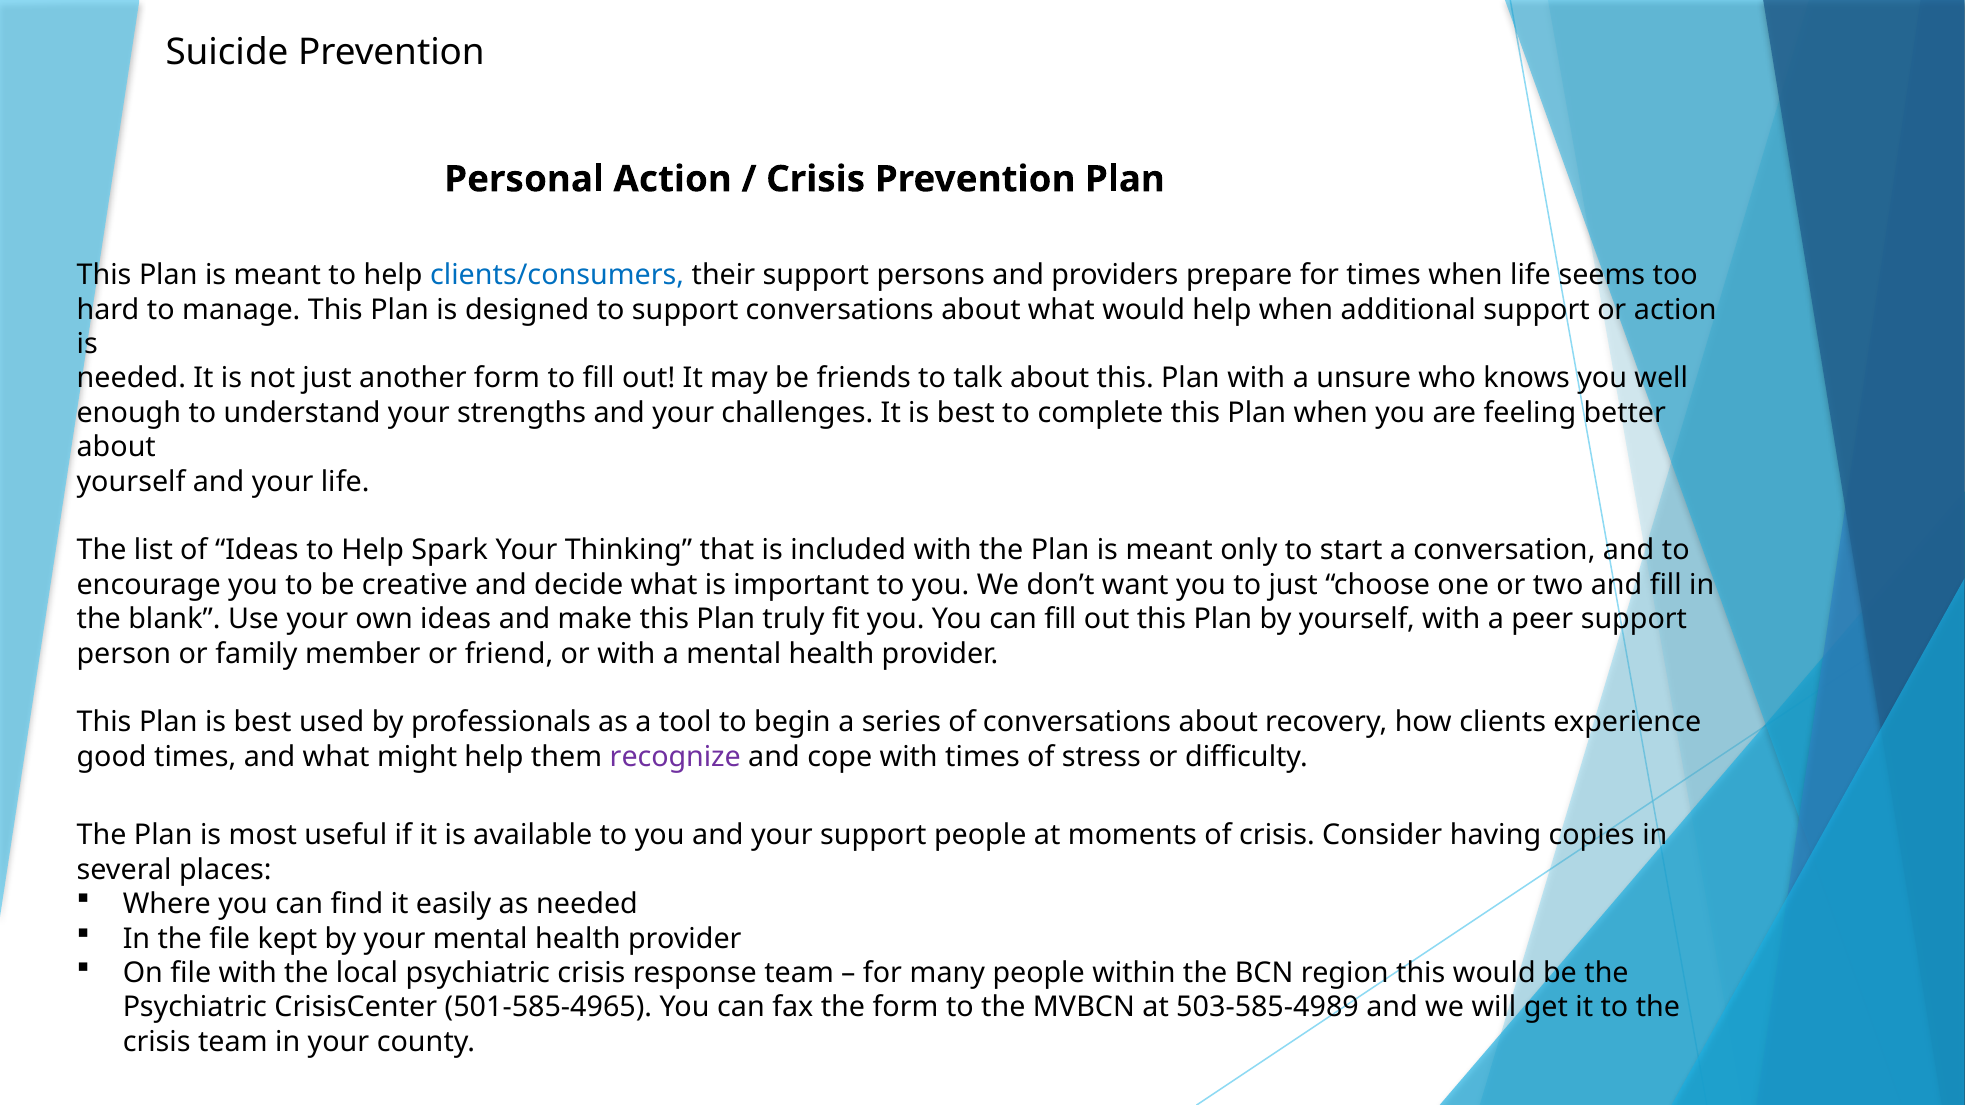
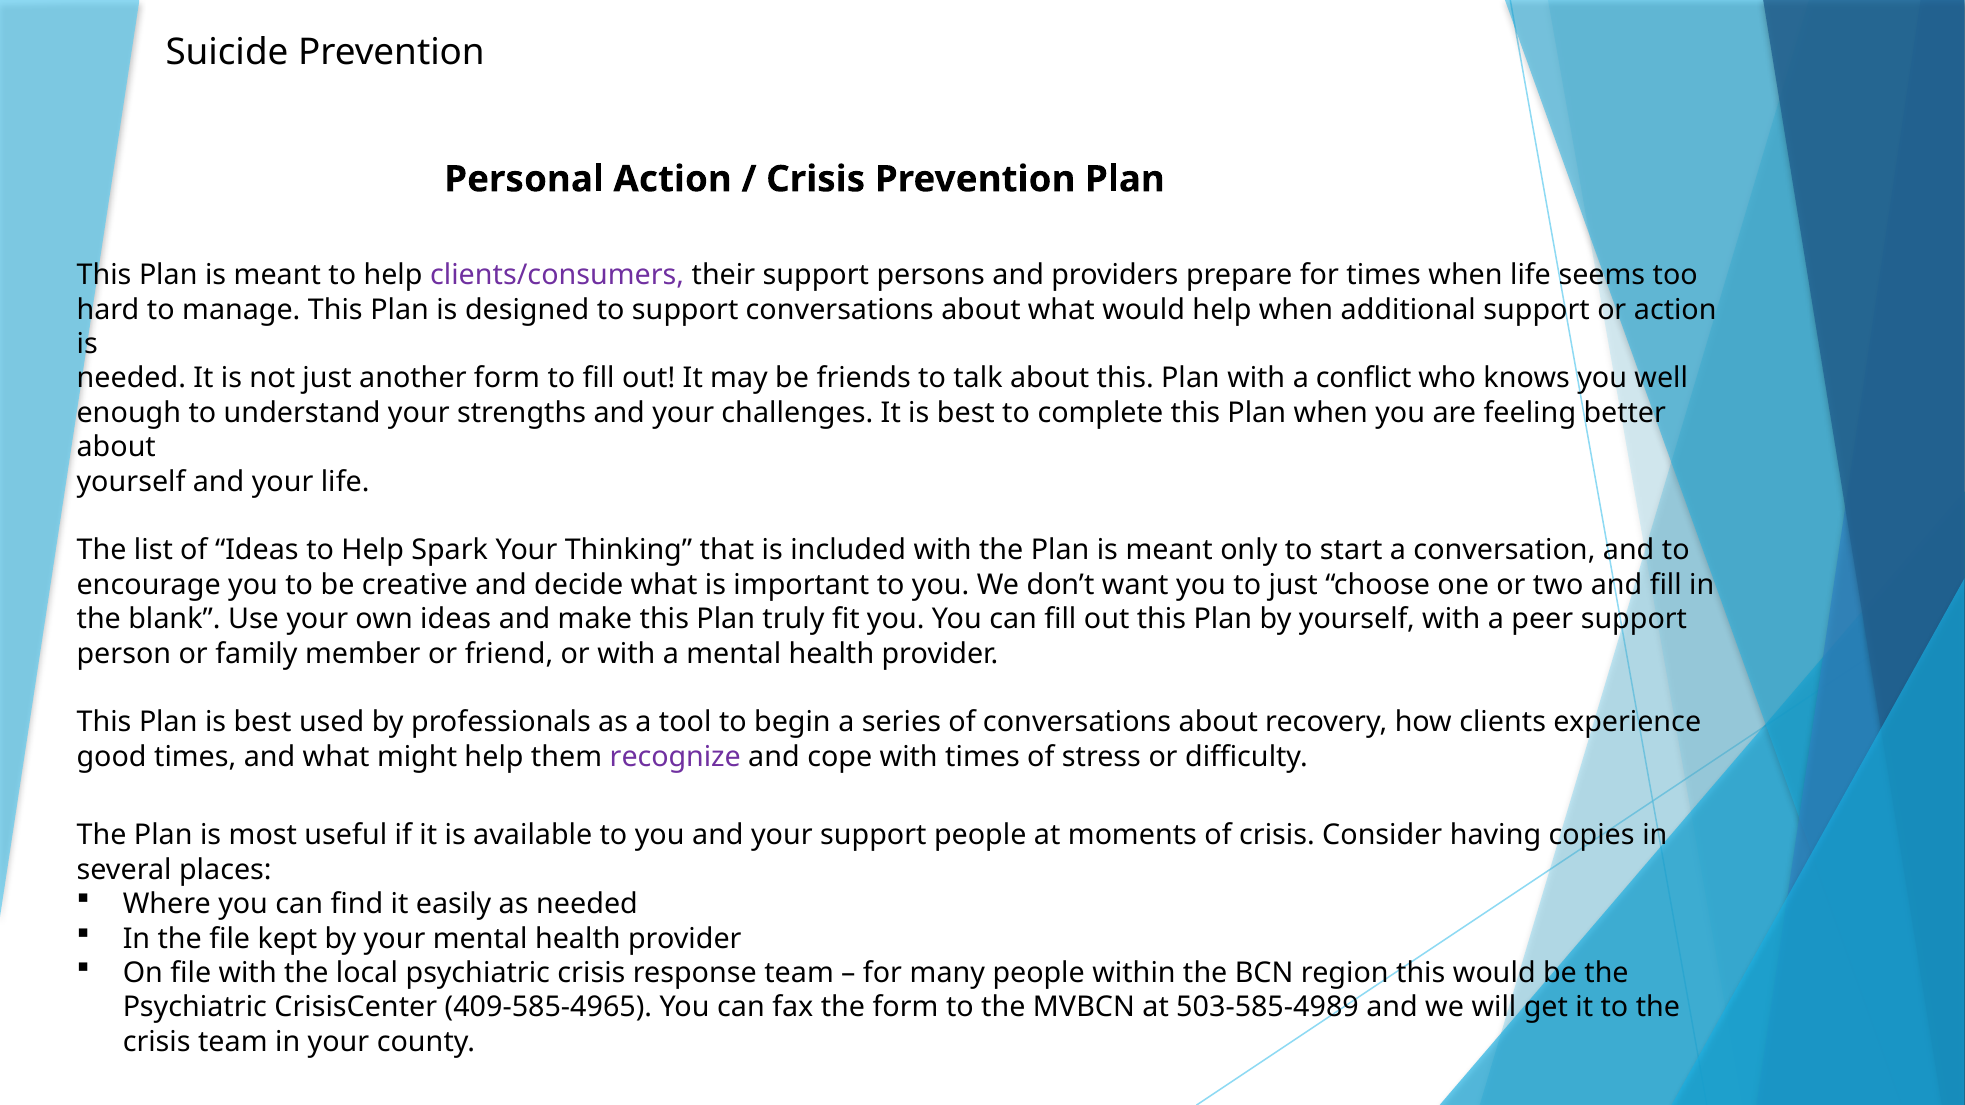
clients/consumers colour: blue -> purple
unsure: unsure -> conflict
501-585-4965: 501-585-4965 -> 409-585-4965
